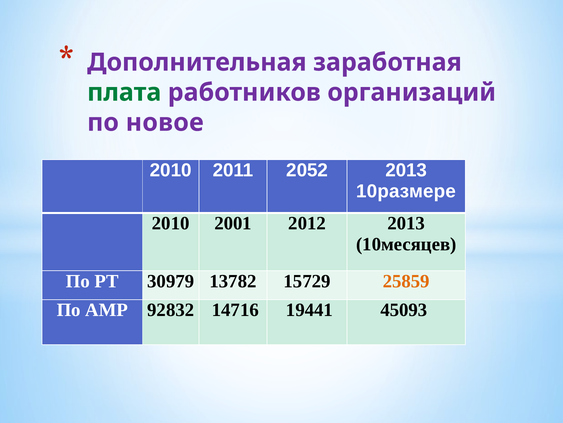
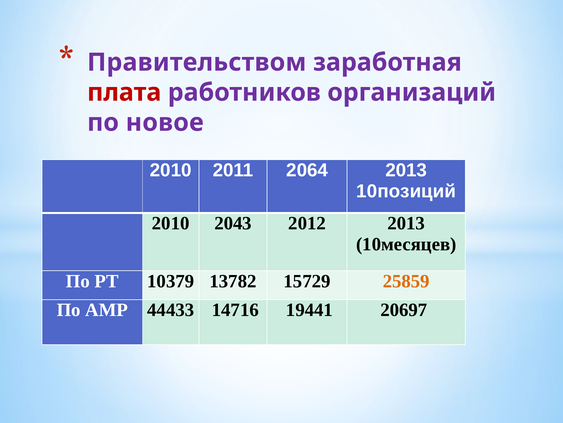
Дополнительная: Дополнительная -> Правительством
плата colour: green -> red
2052: 2052 -> 2064
10размере: 10размере -> 10позиций
2001: 2001 -> 2043
30979: 30979 -> 10379
92832: 92832 -> 44433
45093: 45093 -> 20697
